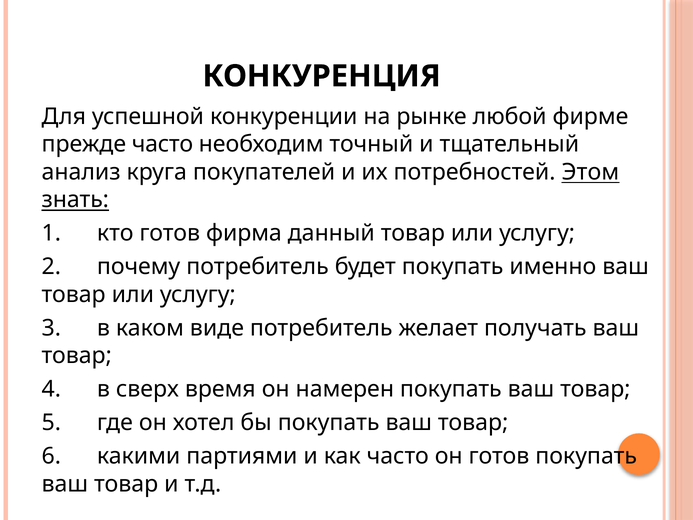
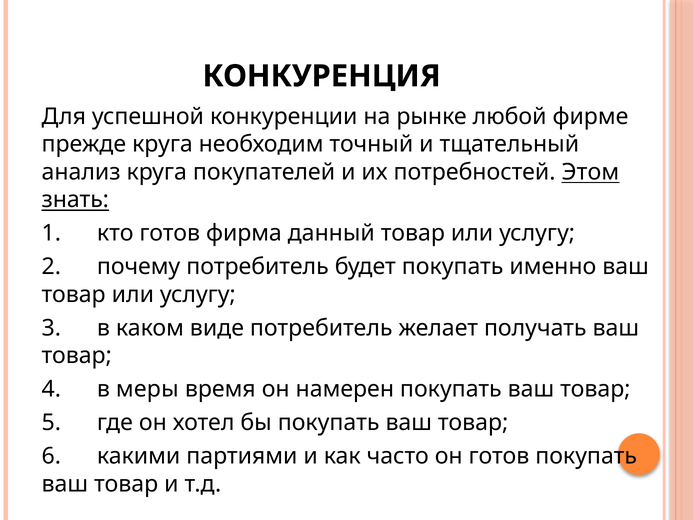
прежде часто: часто -> круга
сверх: сверх -> меры
